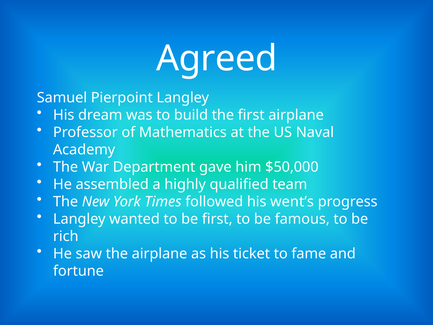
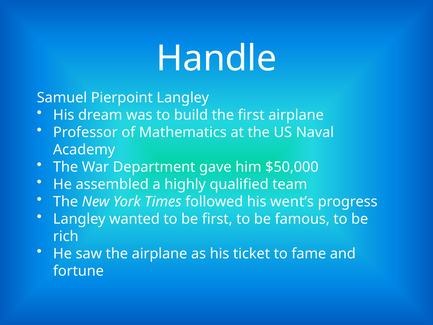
Agreed: Agreed -> Handle
